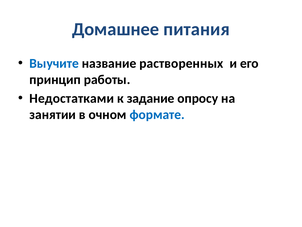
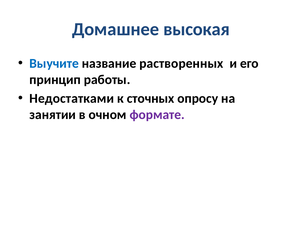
питания: питания -> высокая
задание: задание -> сточных
формате colour: blue -> purple
